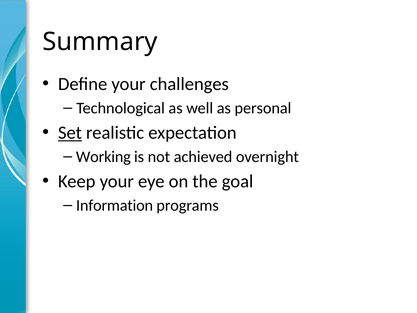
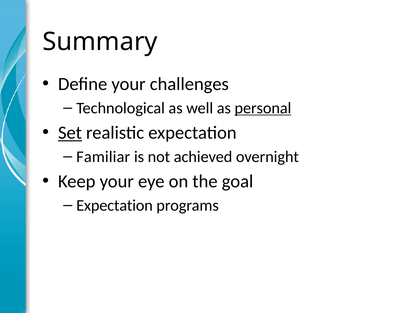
personal underline: none -> present
Working: Working -> Familiar
Information at (115, 205): Information -> Expectation
